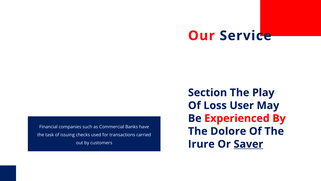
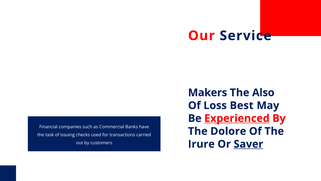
Section: Section -> Makers
Play: Play -> Also
User: User -> Best
Experienced underline: none -> present
